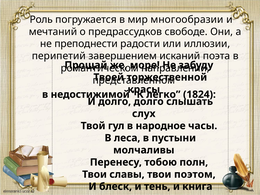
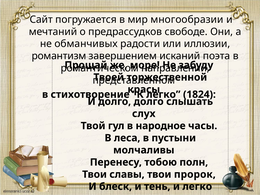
Роль: Роль -> Сайт
преподнести: преподнести -> обманчивых
перипетий: перипетий -> романтизм
недостижимой: недостижимой -> стихотворение
поэтом: поэтом -> пророк
и книга: книга -> легко
